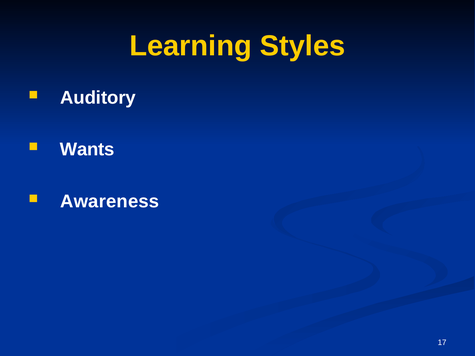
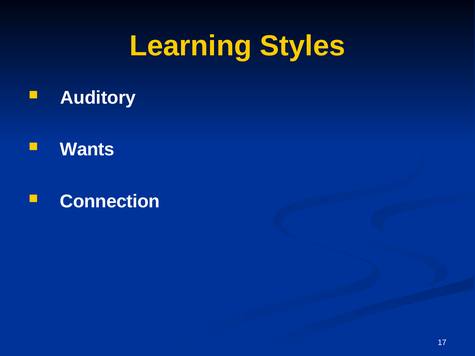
Awareness: Awareness -> Connection
